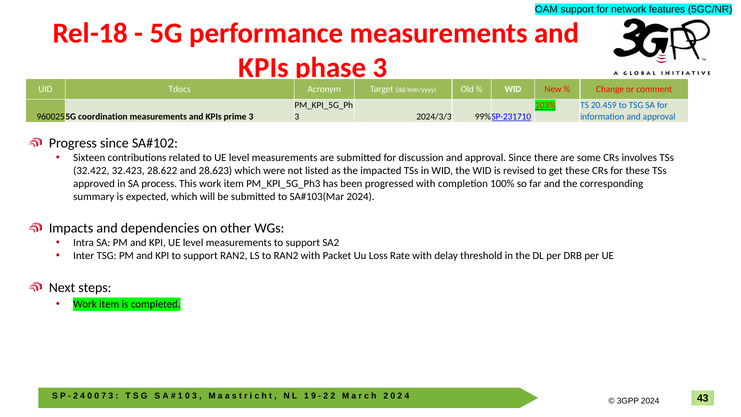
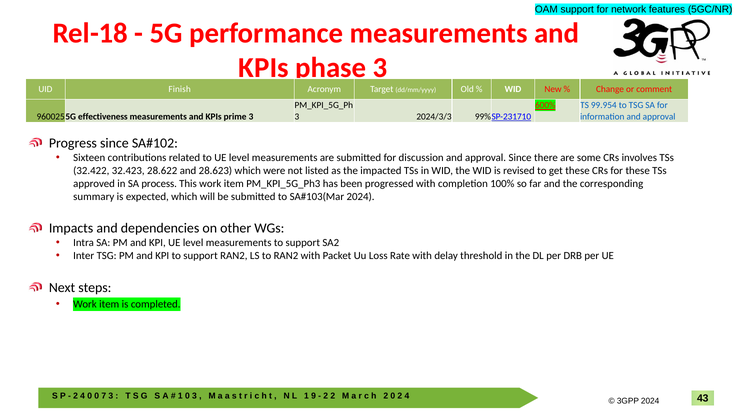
Tdocs: Tdocs -> Finish
103%: 103% -> 600%
20.459: 20.459 -> 99.954
coordination: coordination -> effectiveness
